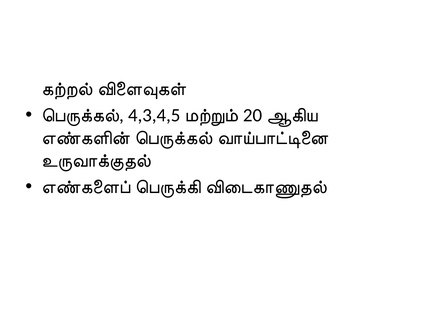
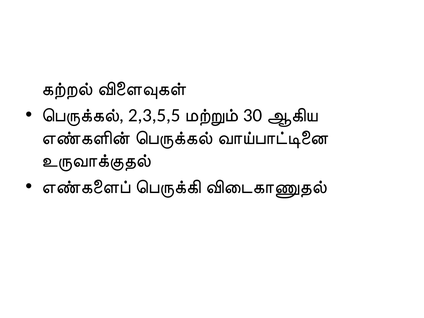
4,3,4,5: 4,3,4,5 -> 2,3,5,5
20: 20 -> 30
